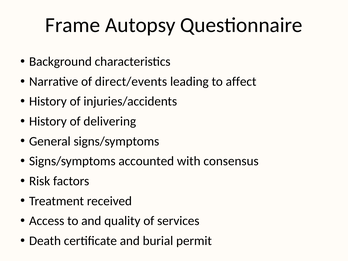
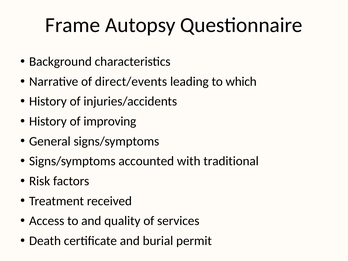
affect: affect -> which
delivering: delivering -> improving
consensus: consensus -> traditional
